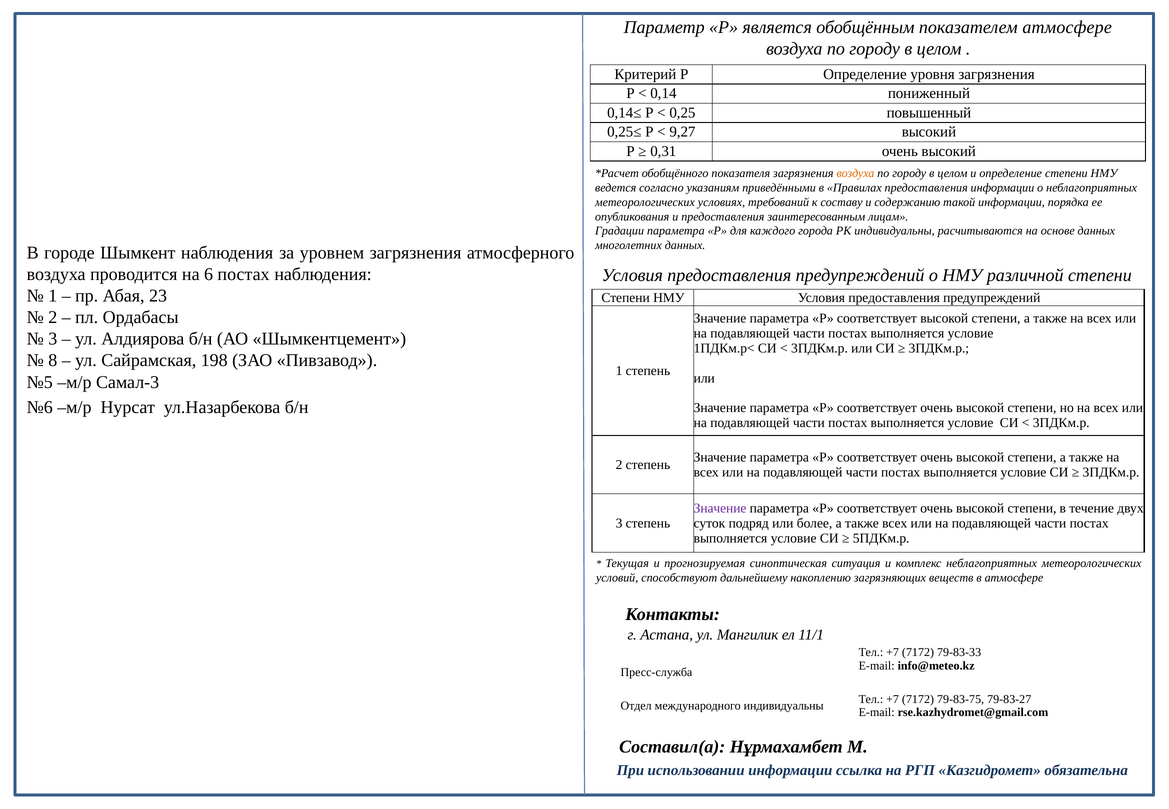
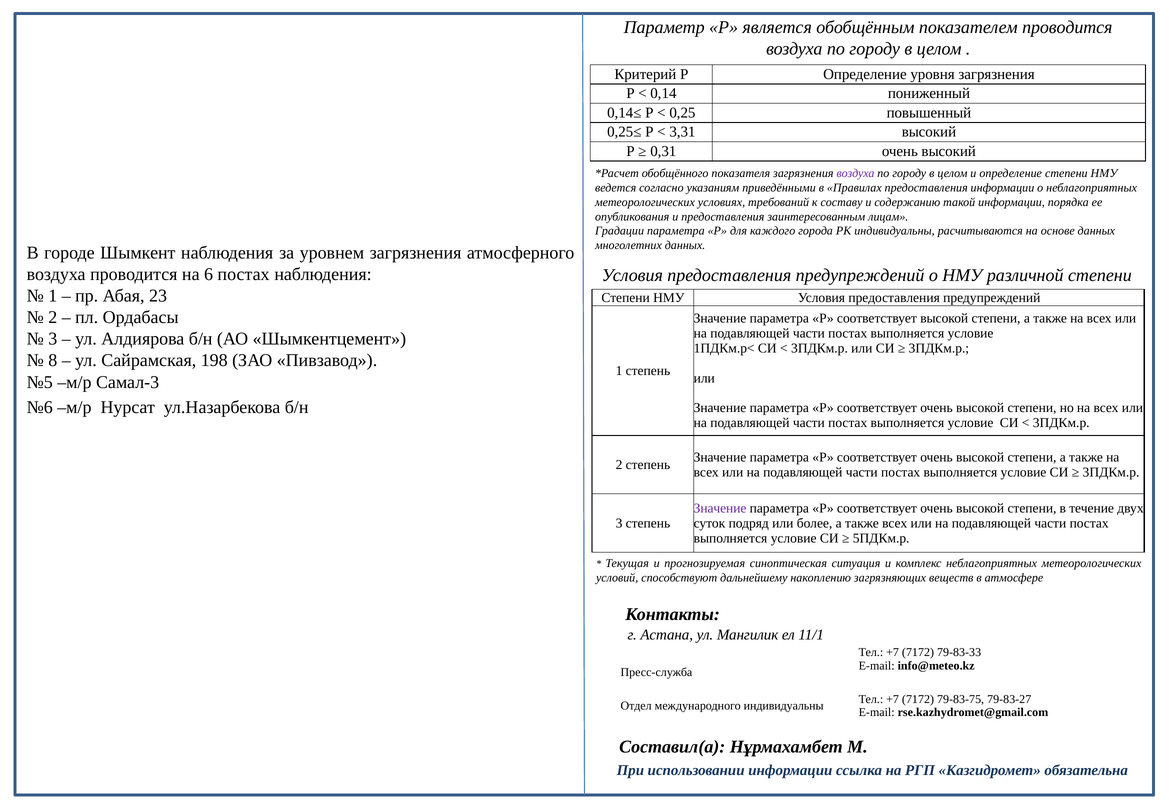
показателем атмосфере: атмосфере -> проводится
9,27: 9,27 -> 3,31
воздуха at (856, 174) colour: orange -> purple
